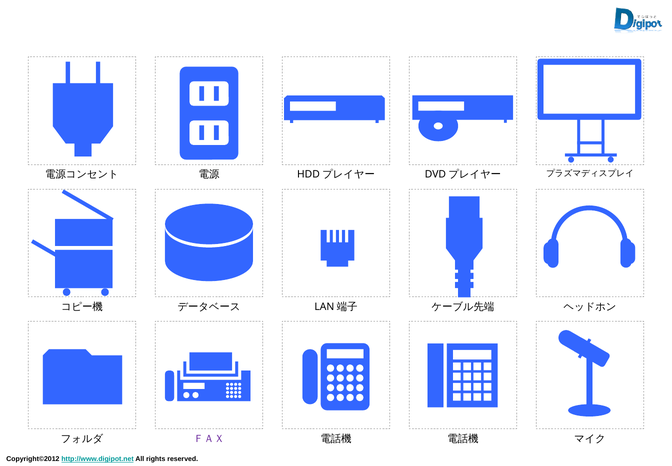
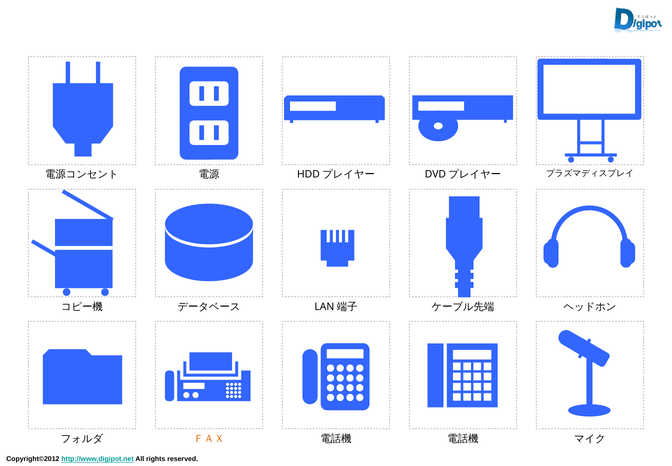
ＦＡＸ colour: purple -> orange
